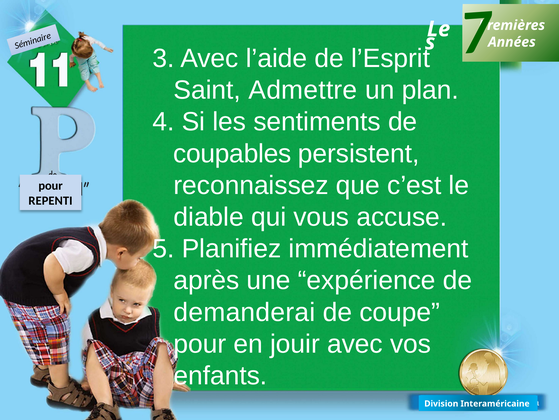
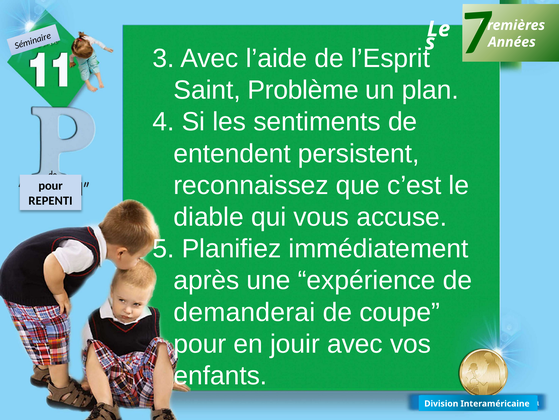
Admettre: Admettre -> Problème
coupables: coupables -> entendent
